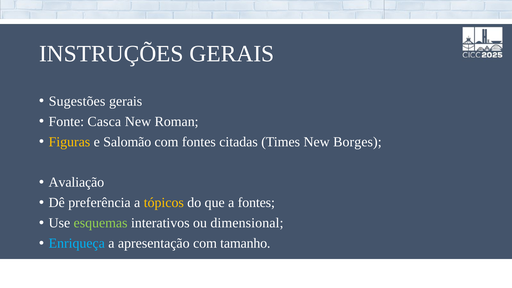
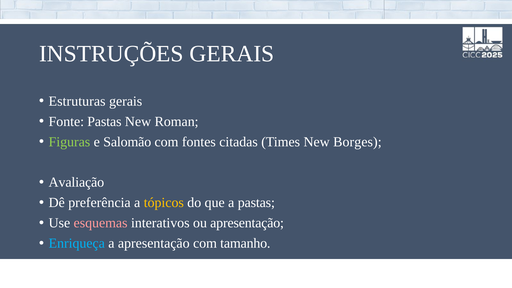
Sugestões: Sugestões -> Estruturas
Fonte Casca: Casca -> Pastas
Figuras colour: yellow -> light green
a fontes: fontes -> pastas
esquemas colour: light green -> pink
ou dimensional: dimensional -> apresentação
